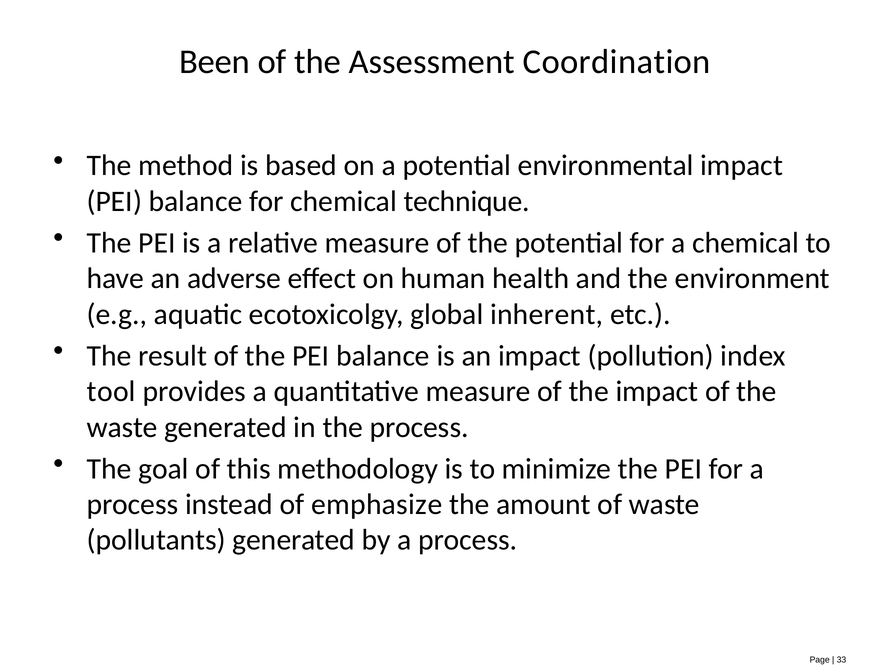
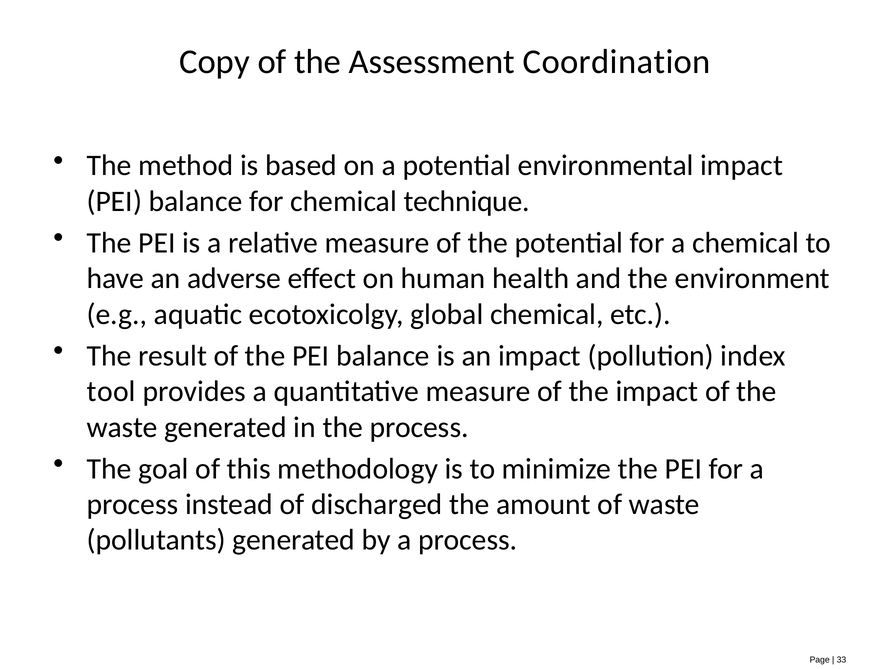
Been: Been -> Copy
global inherent: inherent -> chemical
emphasize: emphasize -> discharged
